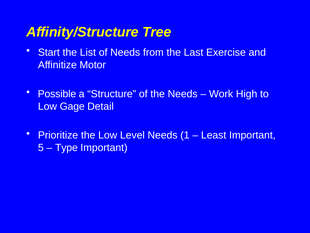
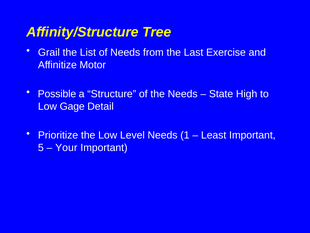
Start: Start -> Grail
Work: Work -> State
Type: Type -> Your
